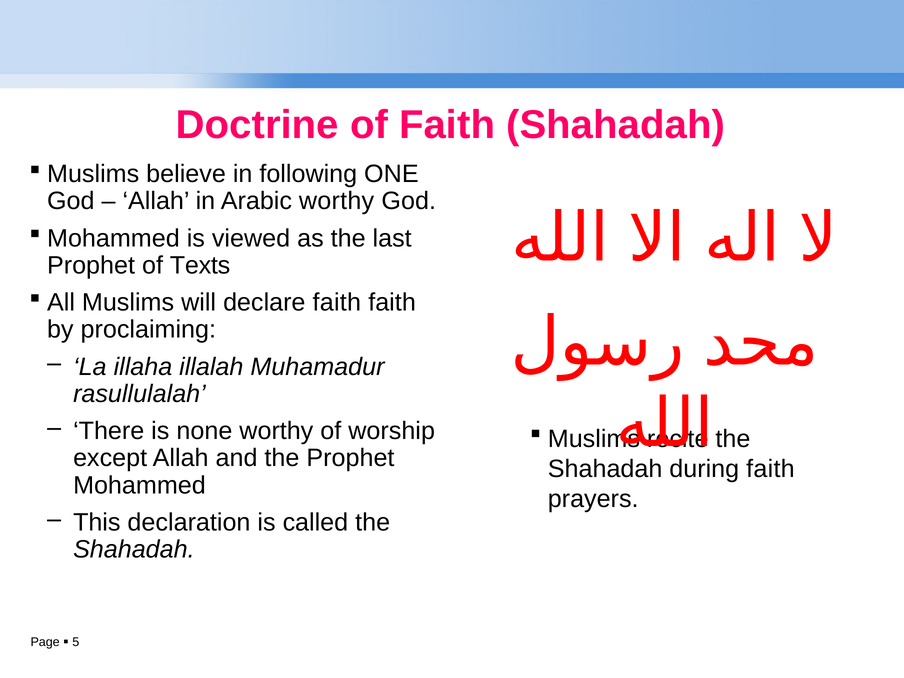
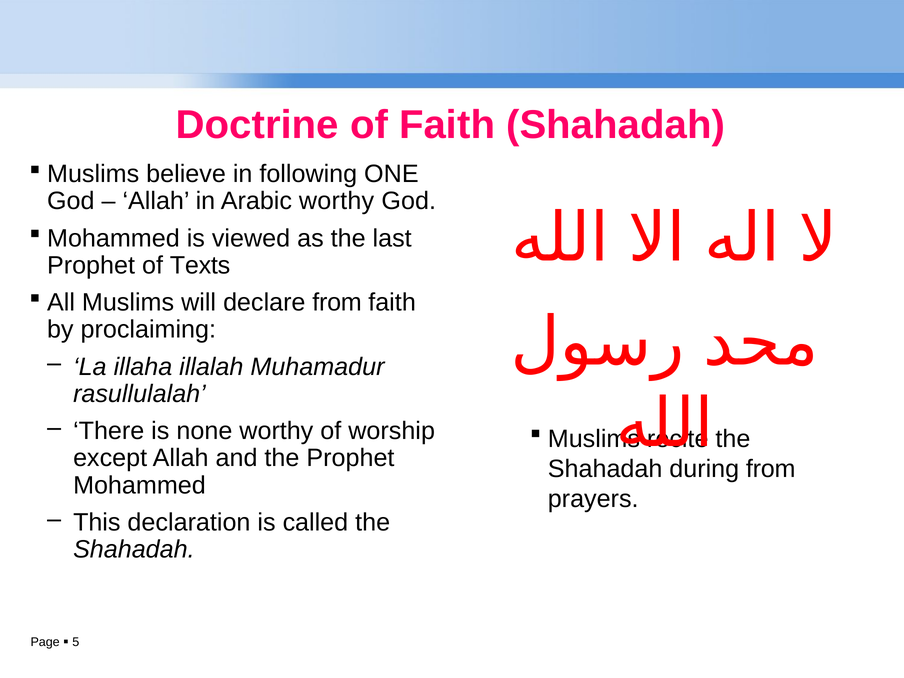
declare faith: faith -> from
during faith: faith -> from
